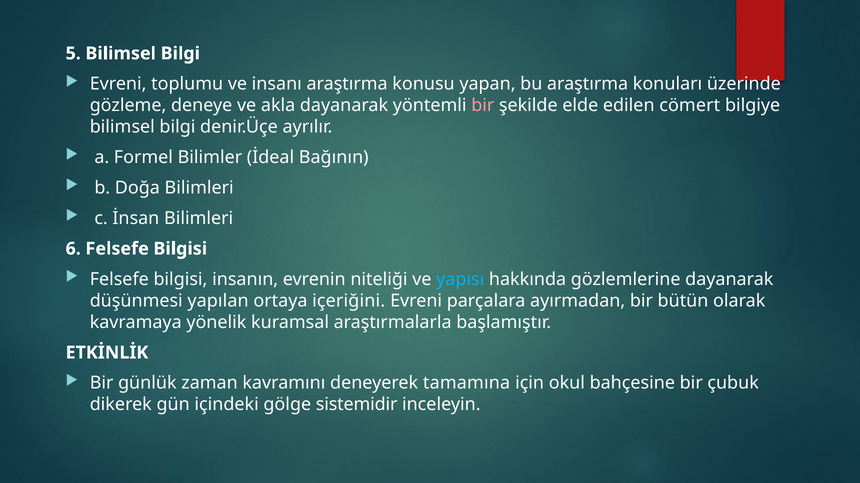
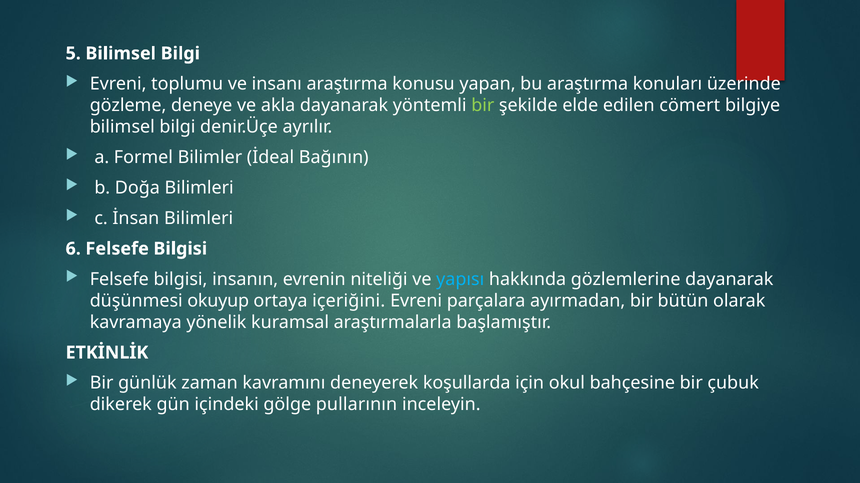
bir at (483, 106) colour: pink -> light green
yapılan: yapılan -> okuyup
tamamına: tamamına -> koşullarda
sistemidir: sistemidir -> pullarının
